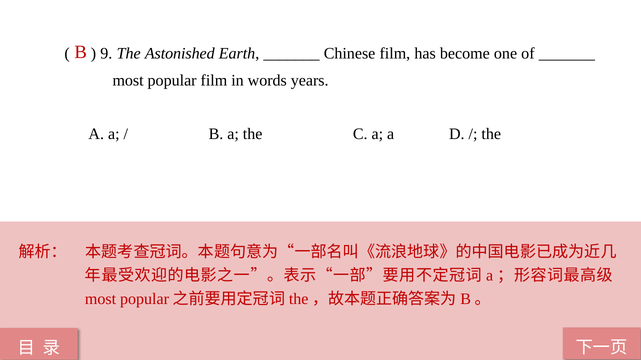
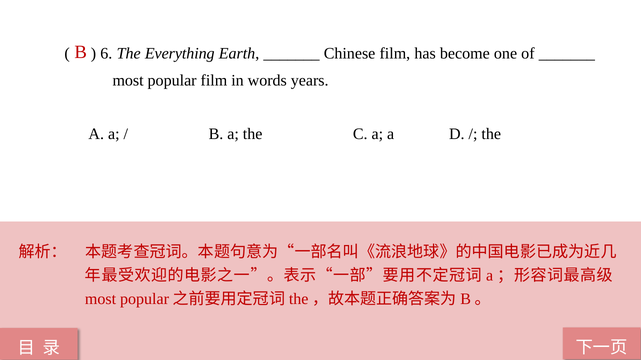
9: 9 -> 6
Astonished: Astonished -> Everything
